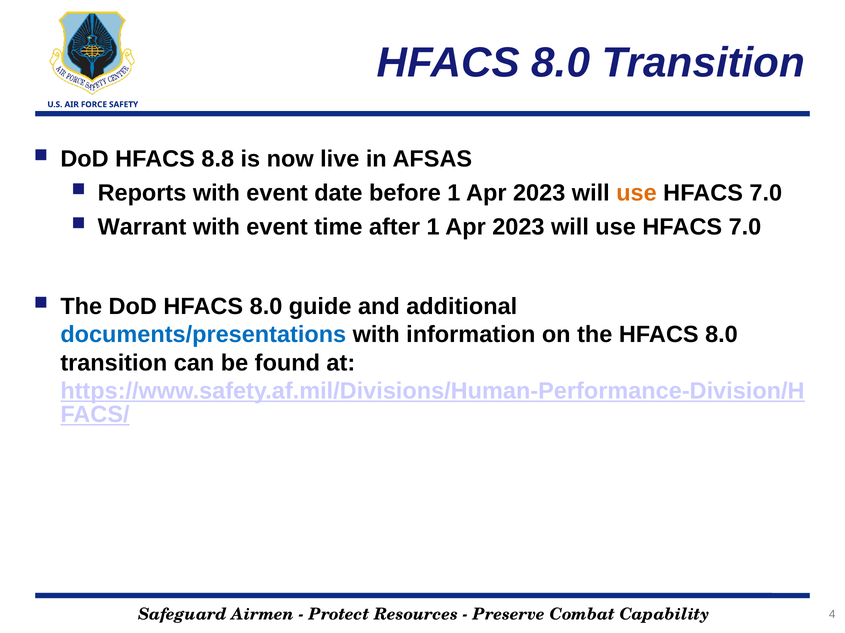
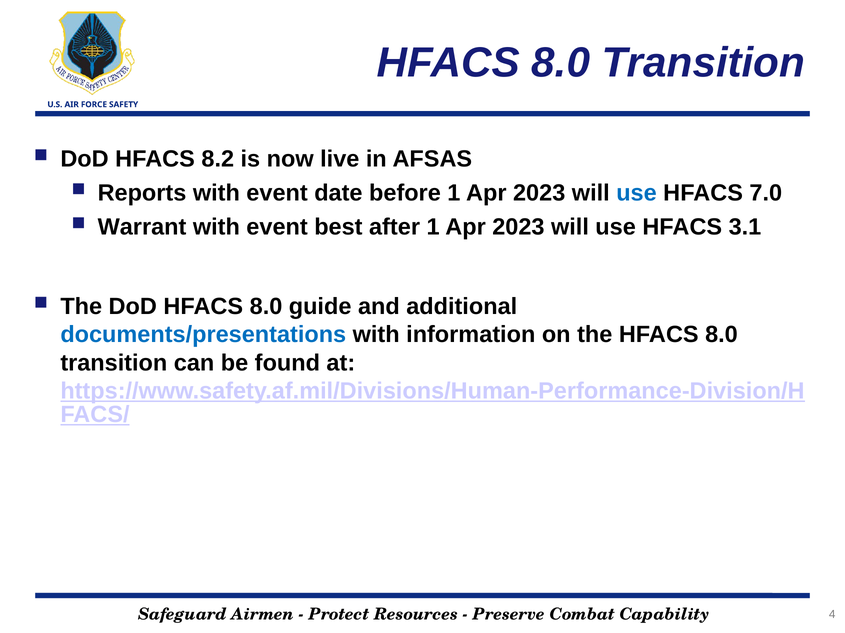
8.8: 8.8 -> 8.2
use at (637, 193) colour: orange -> blue
time: time -> best
7.0 at (745, 227): 7.0 -> 3.1
